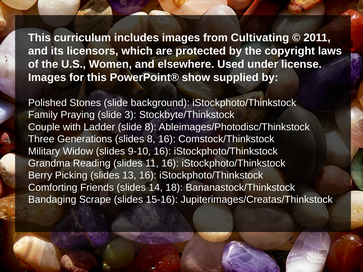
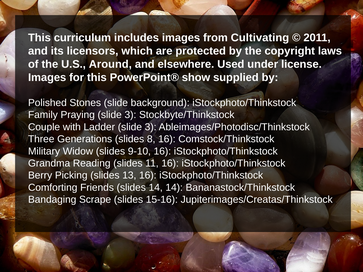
Women: Women -> Around
Ladder slide 8: 8 -> 3
14 18: 18 -> 14
